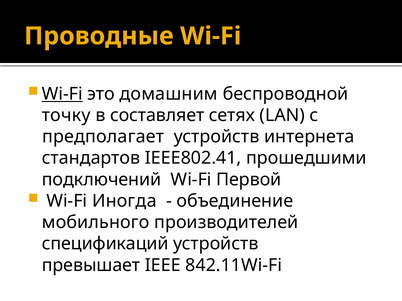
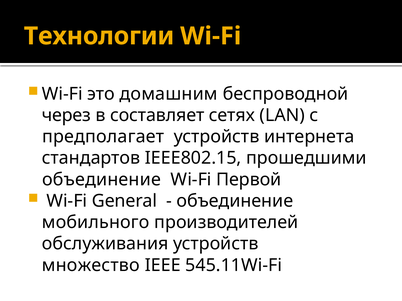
Проводные: Проводные -> Технологии
Wi-Fi at (62, 94) underline: present -> none
точку: точку -> через
IEEE802.41: IEEE802.41 -> IEEE802.15
подключений at (102, 180): подключений -> объединение
Иногда: Иногда -> General
спецификаций: спецификаций -> обслуживания
превышает: превышает -> множество
842.11Wi-Fi: 842.11Wi-Fi -> 545.11Wi-Fi
